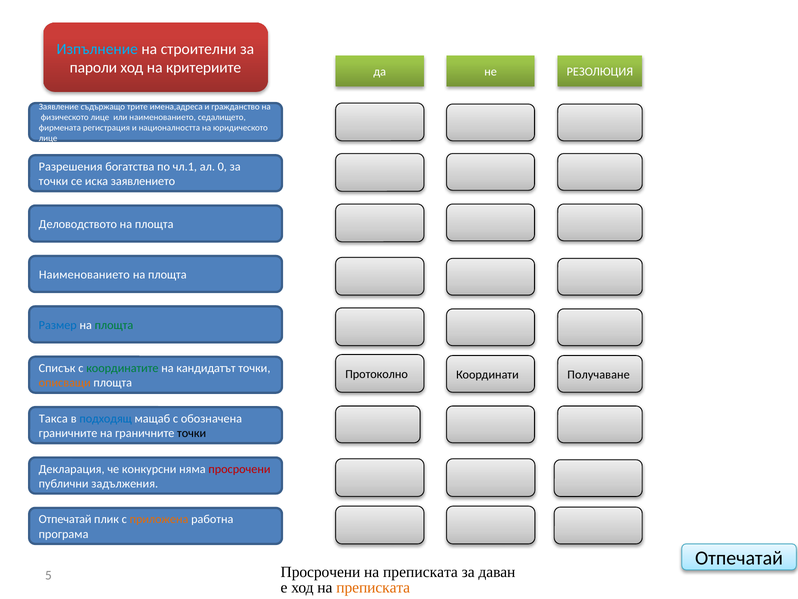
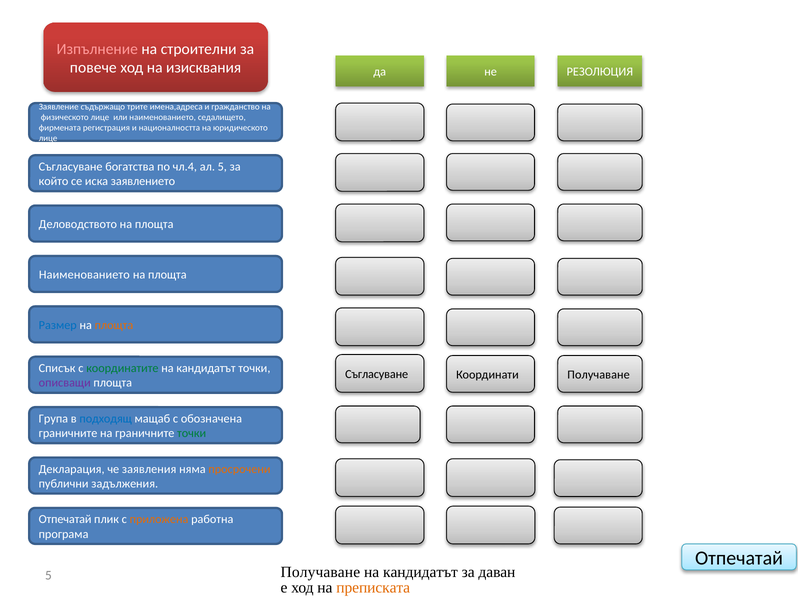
Изпълнение colour: light blue -> pink
пароли: пароли -> повече
критериите: критериите -> изисквания
Разрешения at (71, 167): Разрешения -> Съгласуване
чл.1: чл.1 -> чл.4
ал 0: 0 -> 5
точки at (53, 181): точки -> който
площта at (114, 325) colour: green -> orange
Протоколно at (377, 374): Протоколно -> Съгласуване
описващи colour: orange -> purple
Такса: Такса -> Група
точки at (192, 433) colour: black -> green
конкурсни: конкурсни -> заявления
просрочени at (239, 469) colour: red -> orange
Просрочени at (320, 572): Просрочени -> Получаване
преписката at (420, 572): преписката -> кандидатът
